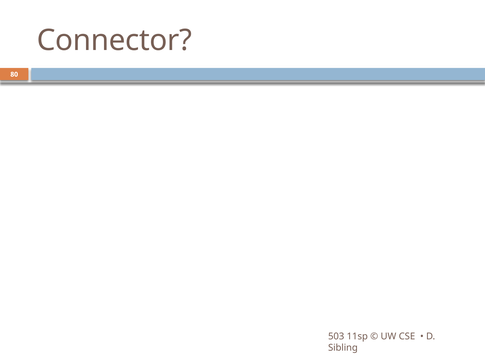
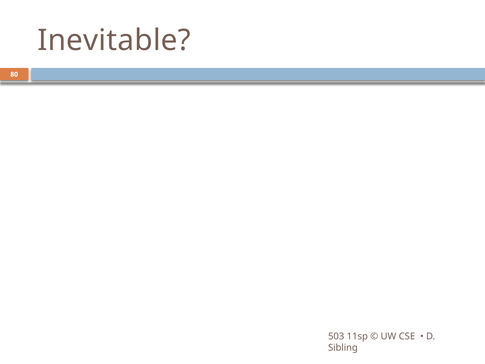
Connector: Connector -> Inevitable
